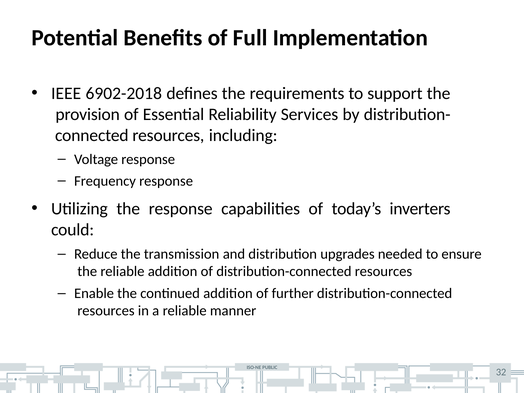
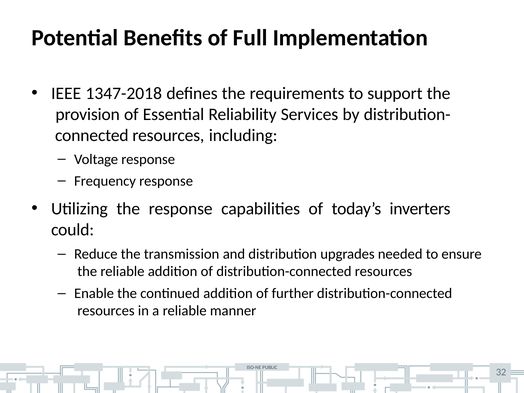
6902-2018: 6902-2018 -> 1347-2018
